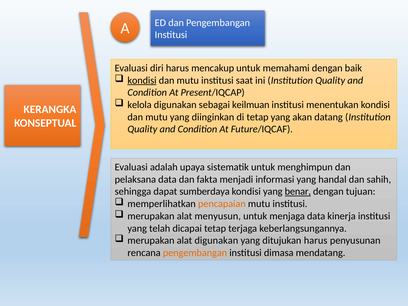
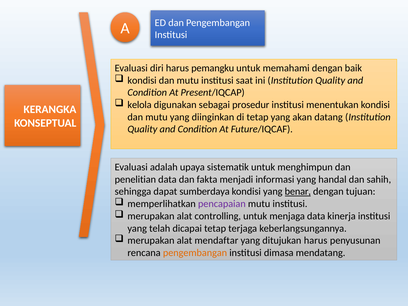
mencakup: mencakup -> pemangku
kondisi at (142, 80) underline: present -> none
keilmuan: keilmuan -> prosedur
pelaksana: pelaksana -> penelitian
pencapaian colour: orange -> purple
menyusun: menyusun -> controlling
alat digunakan: digunakan -> mendaftar
